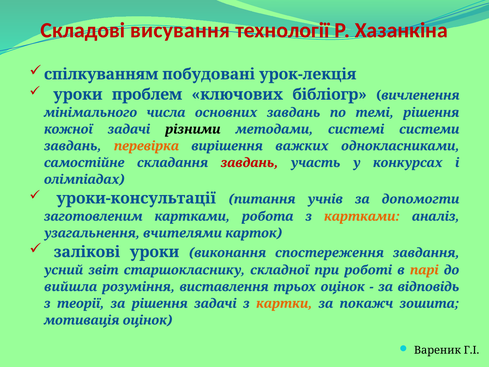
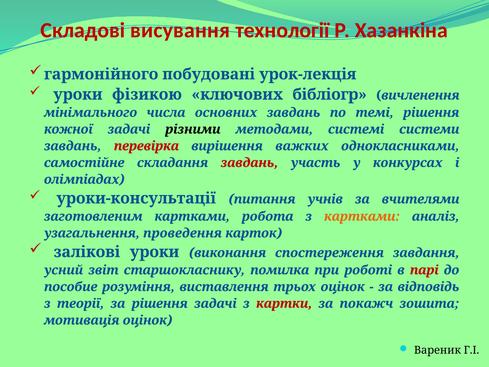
спілкуванням: спілкуванням -> гармонійного
проблем: проблем -> фізикою
перевірка colour: orange -> red
допомогти: допомогти -> вчителями
вчителями: вчителями -> проведення
складної: складної -> помилка
парі colour: orange -> red
вийшла: вийшла -> пособие
картки colour: orange -> red
